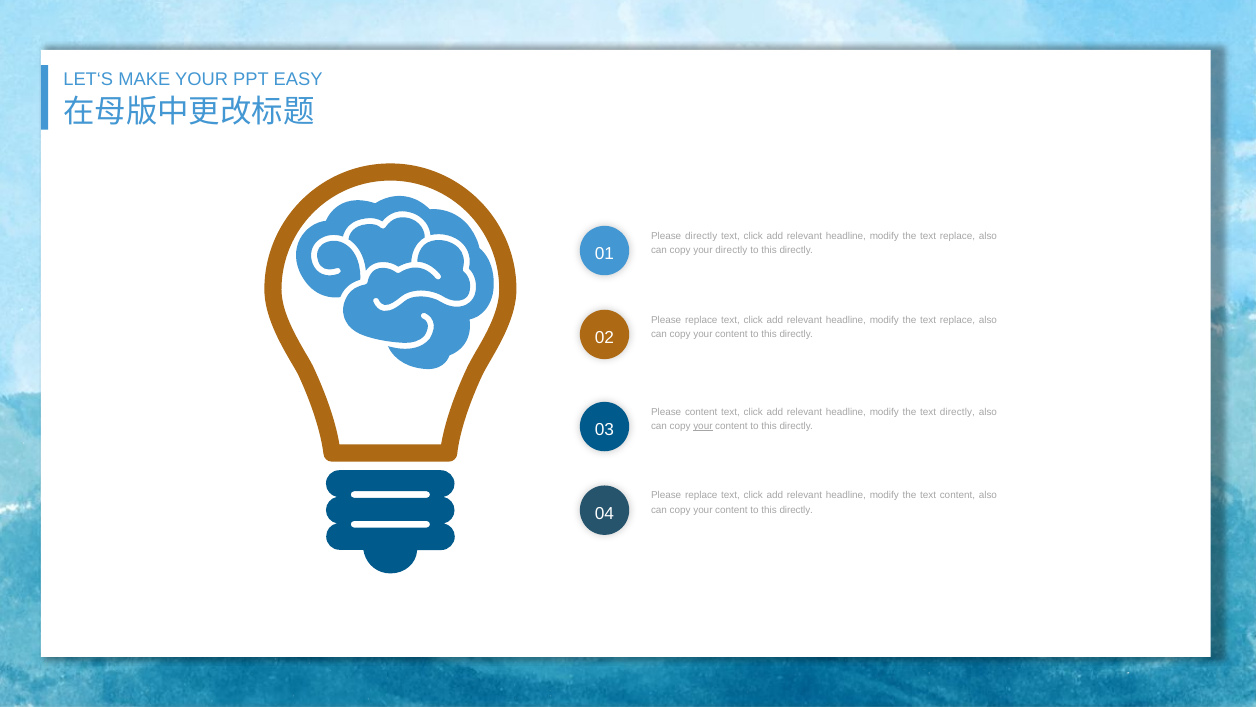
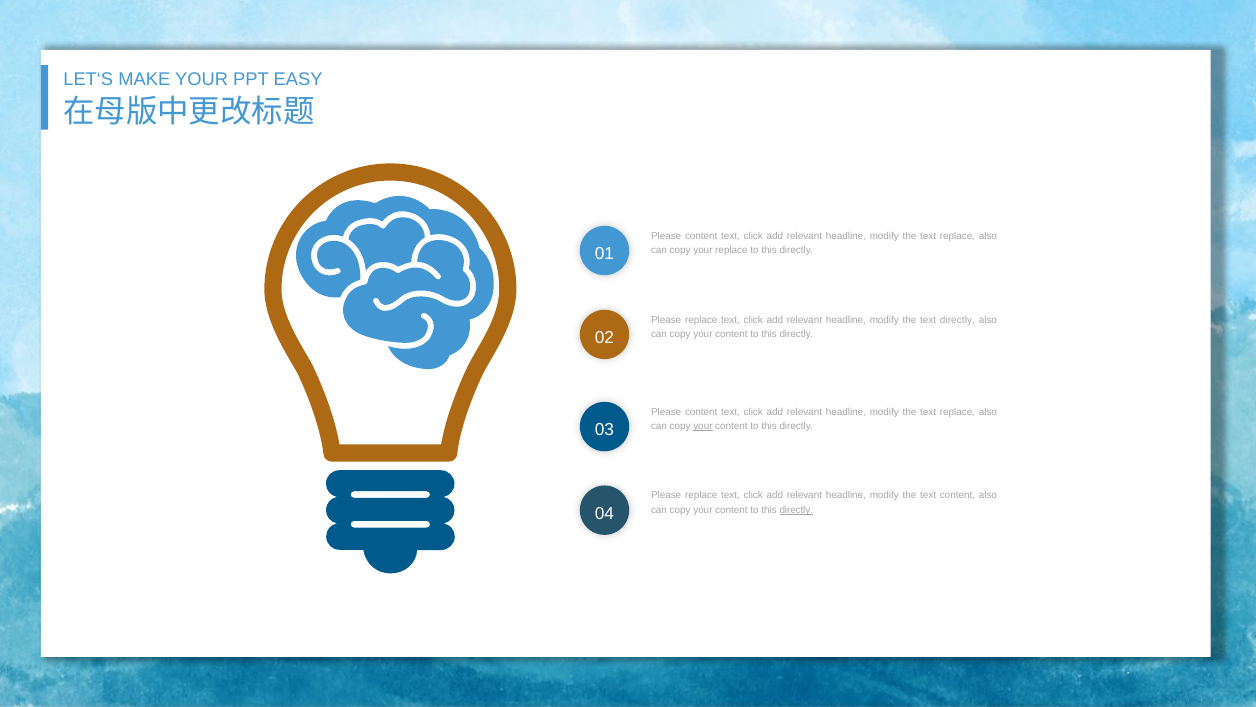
directly at (701, 236): directly -> content
your directly: directly -> replace
replace at (957, 320): replace -> directly
directly at (957, 412): directly -> replace
directly at (796, 510) underline: none -> present
